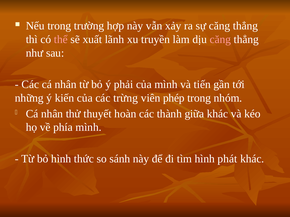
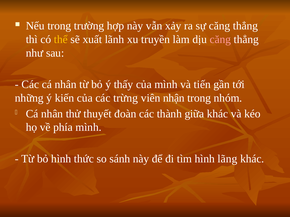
thể colour: pink -> yellow
phải: phải -> thấy
phép: phép -> nhận
hoàn: hoàn -> đoàn
phát: phát -> lãng
